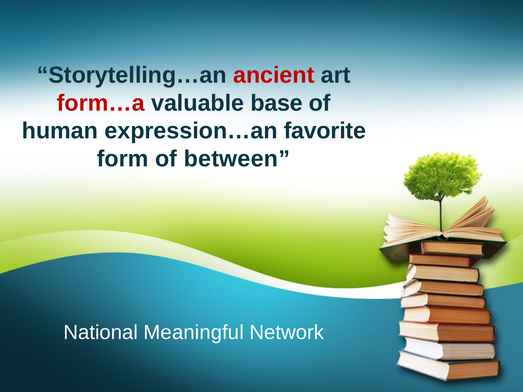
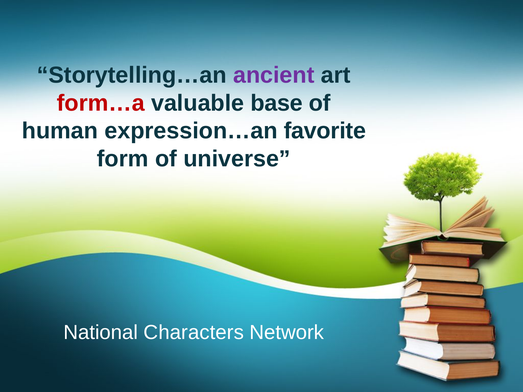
ancient colour: red -> purple
between: between -> universe
Meaningful: Meaningful -> Characters
